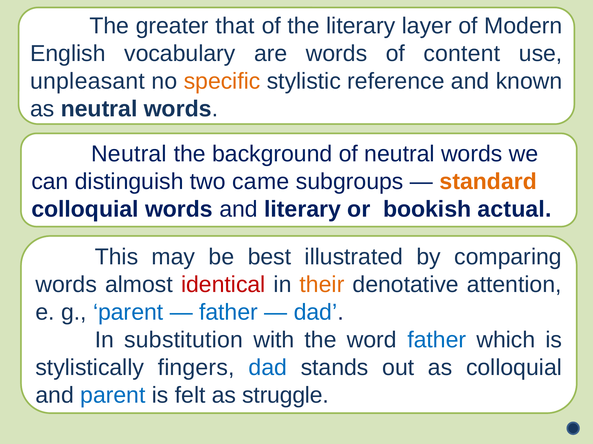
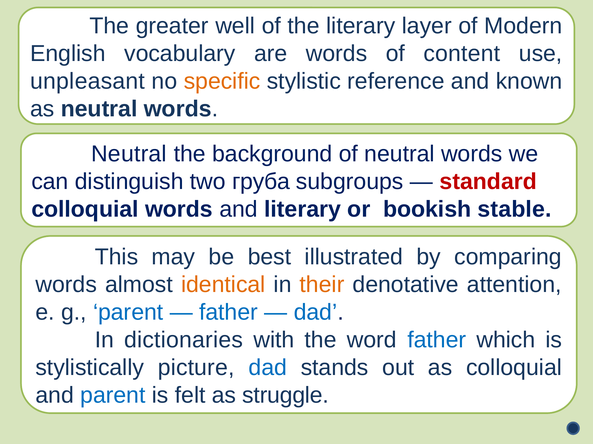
that: that -> well
came: came -> груба
standard colour: orange -> red
actual: actual -> stable
identical colour: red -> orange
substitution: substitution -> dictionaries
fingers: fingers -> picture
